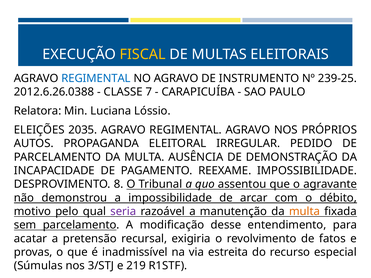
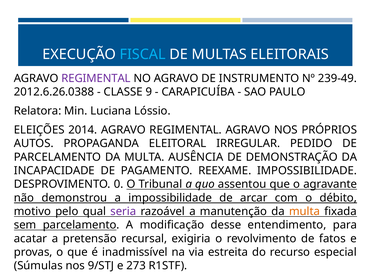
FISCAL colour: yellow -> light blue
REGIMENTAL at (96, 78) colour: blue -> purple
239-25: 239-25 -> 239-49
7: 7 -> 9
2035: 2035 -> 2014
8: 8 -> 0
3/STJ: 3/STJ -> 9/STJ
219: 219 -> 273
